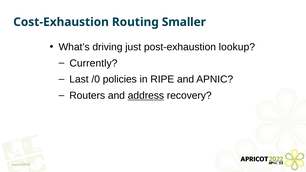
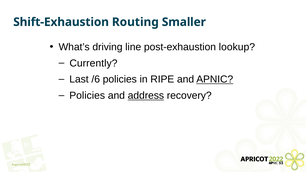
Cost-Exhaustion: Cost-Exhaustion -> Shift-Exhaustion
just: just -> line
/0: /0 -> /6
APNIC underline: none -> present
Routers at (87, 96): Routers -> Policies
